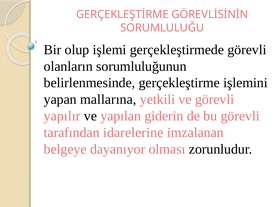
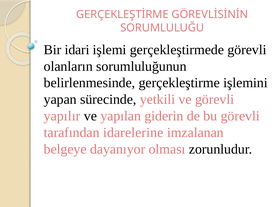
olup: olup -> idari
mallarına: mallarına -> sürecinde
